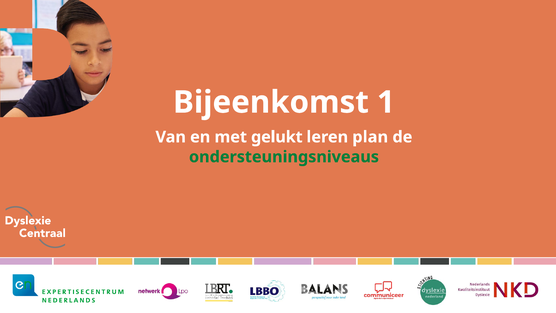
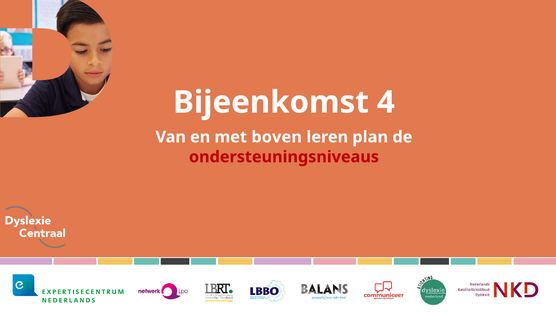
1: 1 -> 4
gelukt: gelukt -> boven
ondersteuningsniveaus colour: green -> red
